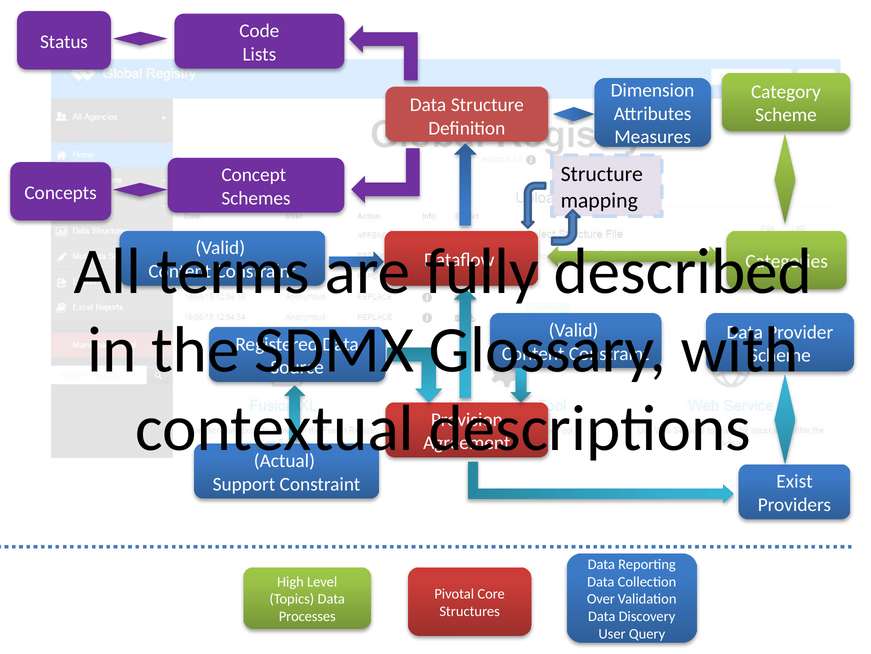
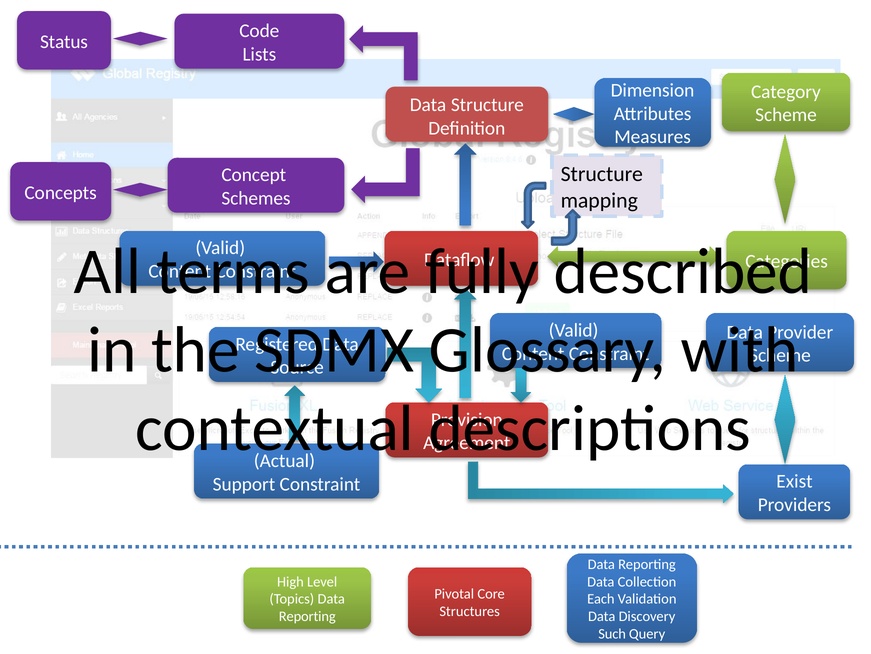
Over: Over -> Each
Processes at (307, 616): Processes -> Reporting
User: User -> Such
